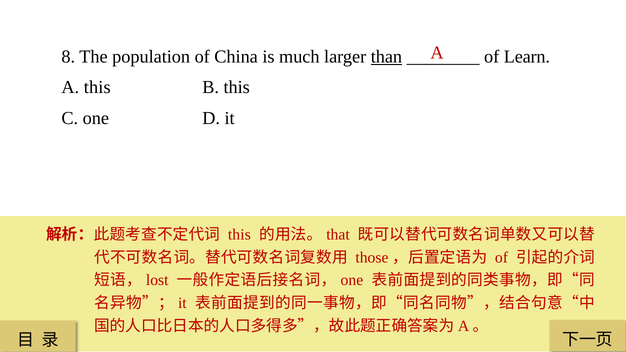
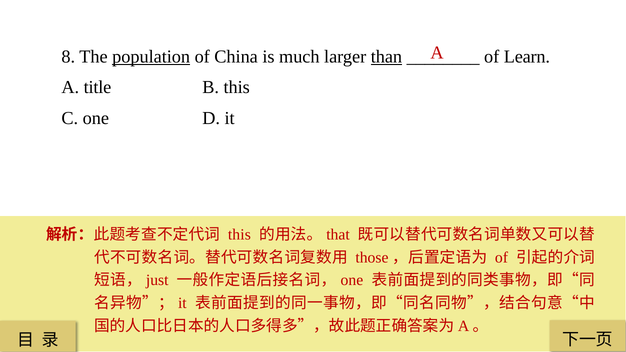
population underline: none -> present
A this: this -> title
lost: lost -> just
